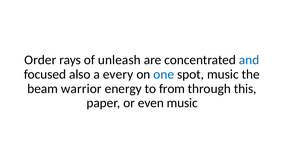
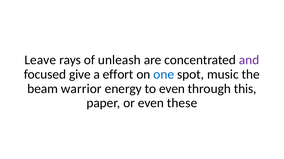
Order: Order -> Leave
and colour: blue -> purple
also: also -> give
every: every -> effort
to from: from -> even
even music: music -> these
